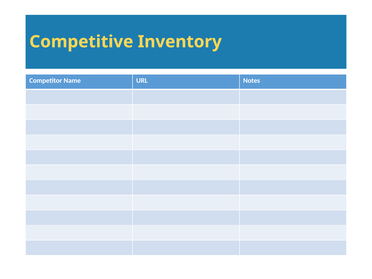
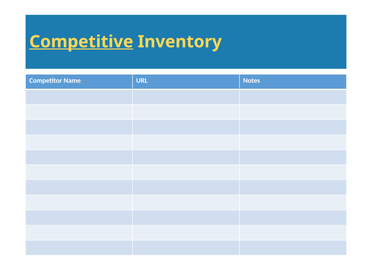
Competitive underline: none -> present
